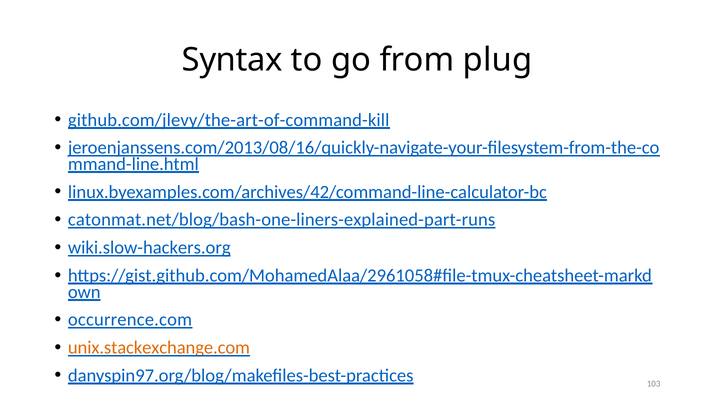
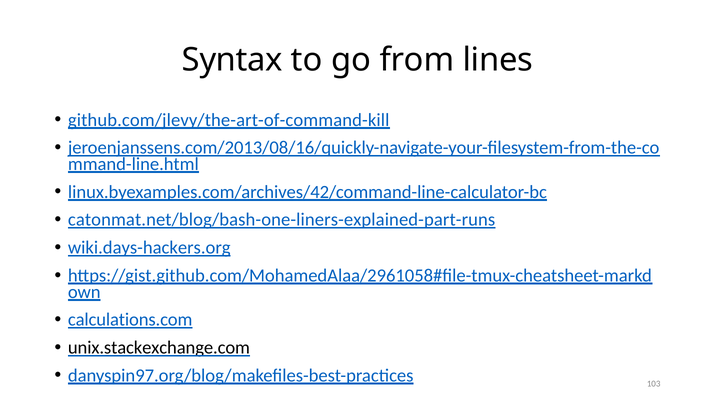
plug: plug -> lines
wiki.slow-hackers.org: wiki.slow-hackers.org -> wiki.days-hackers.org
occurrence.com: occurrence.com -> calculations.com
unix.stackexchange.com colour: orange -> black
